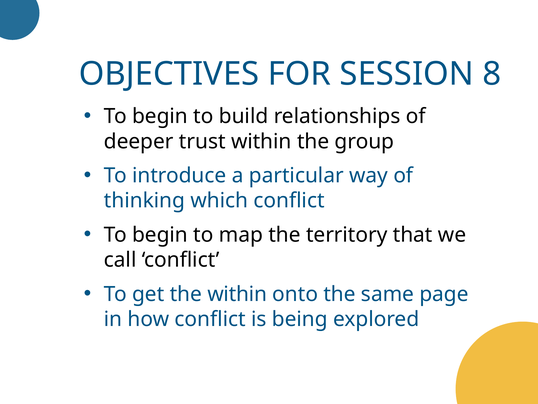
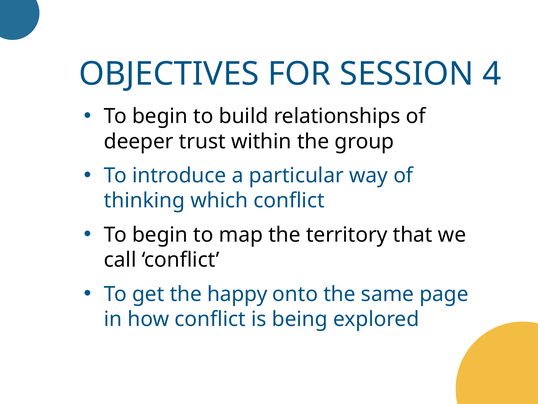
8: 8 -> 4
the within: within -> happy
